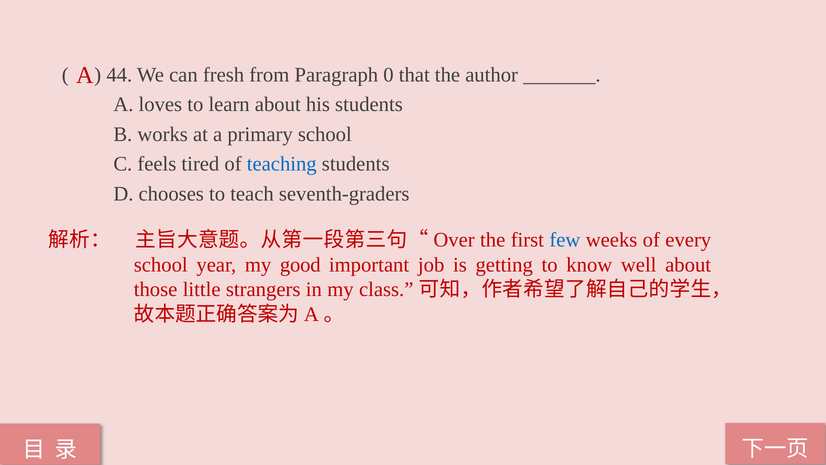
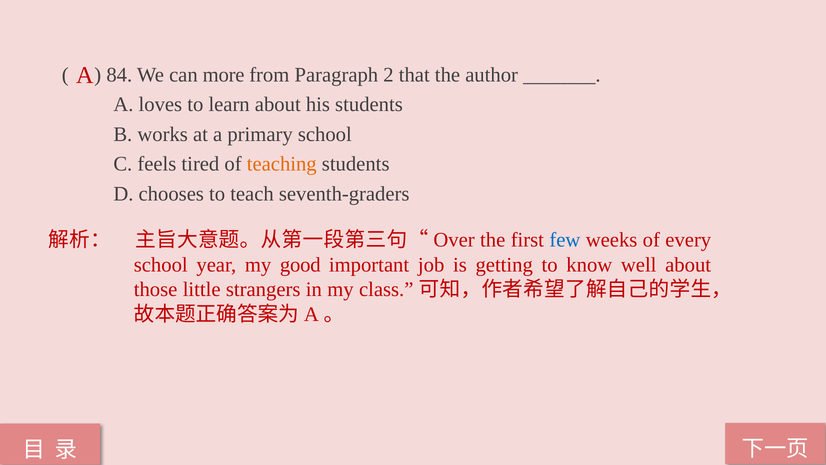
44: 44 -> 84
fresh: fresh -> more
0: 0 -> 2
teaching colour: blue -> orange
